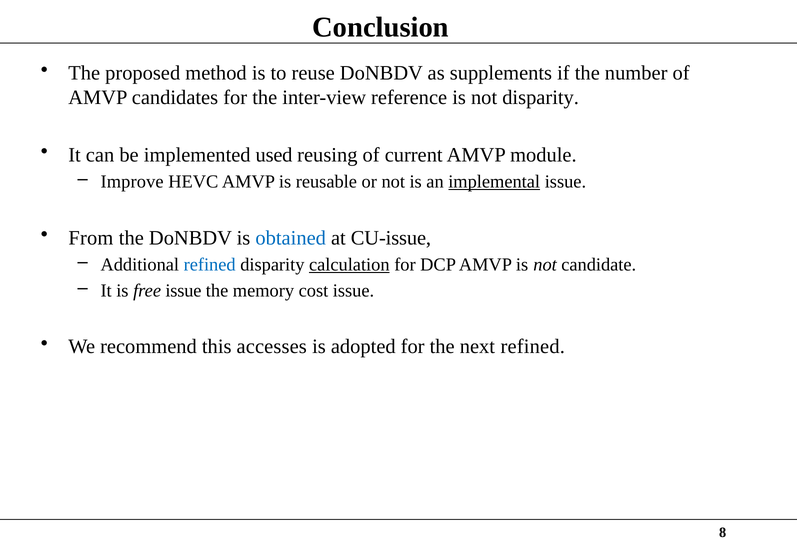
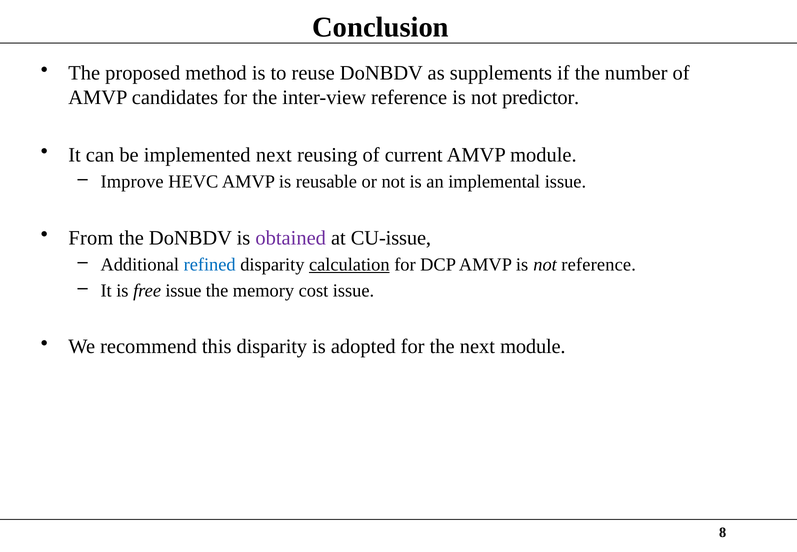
not disparity: disparity -> predictor
implemented used: used -> next
implemental underline: present -> none
obtained colour: blue -> purple
not candidate: candidate -> reference
this accesses: accesses -> disparity
next refined: refined -> module
